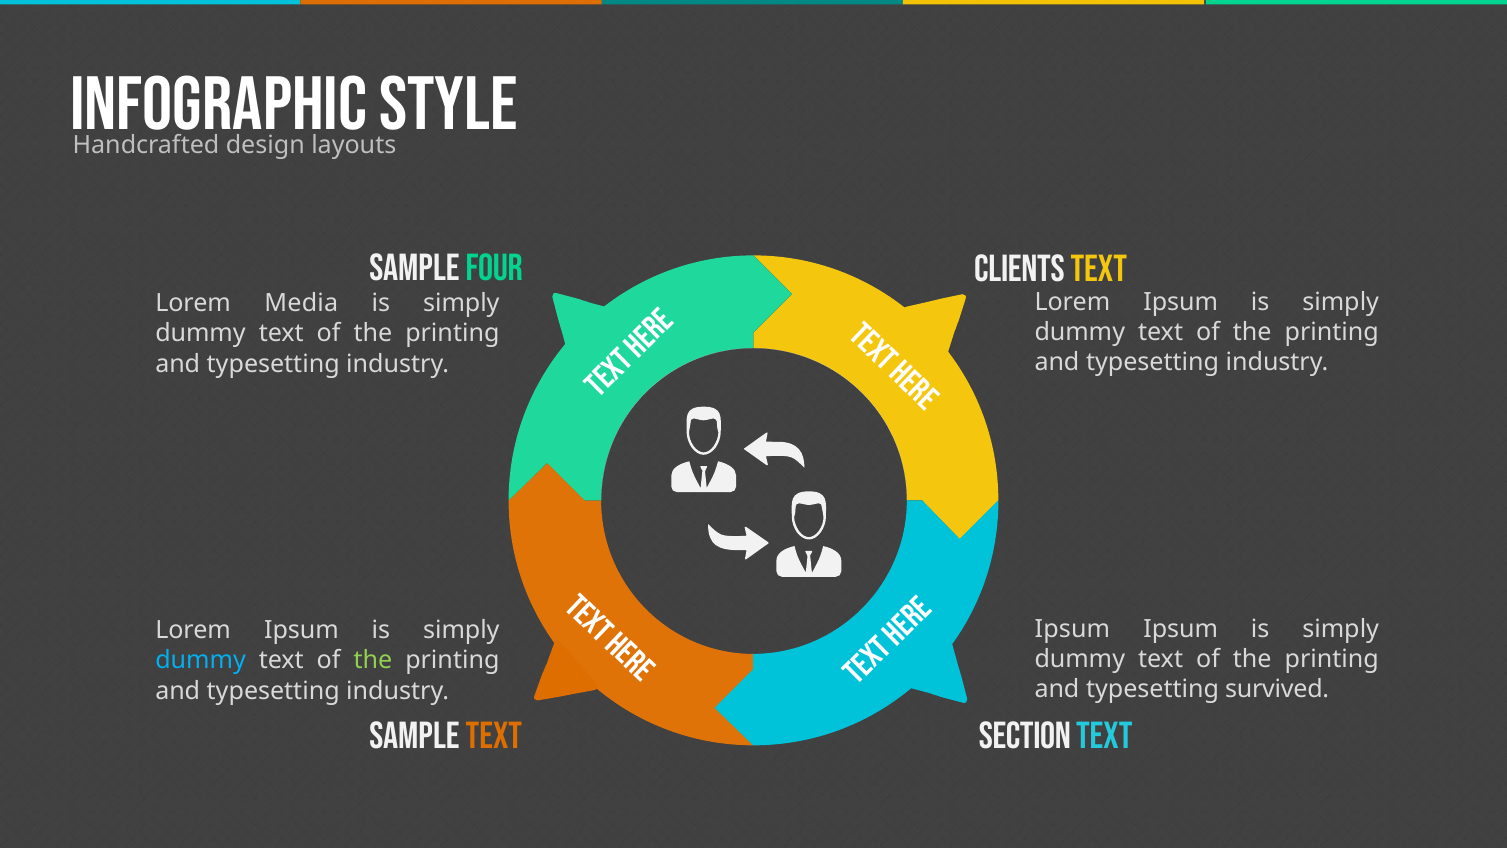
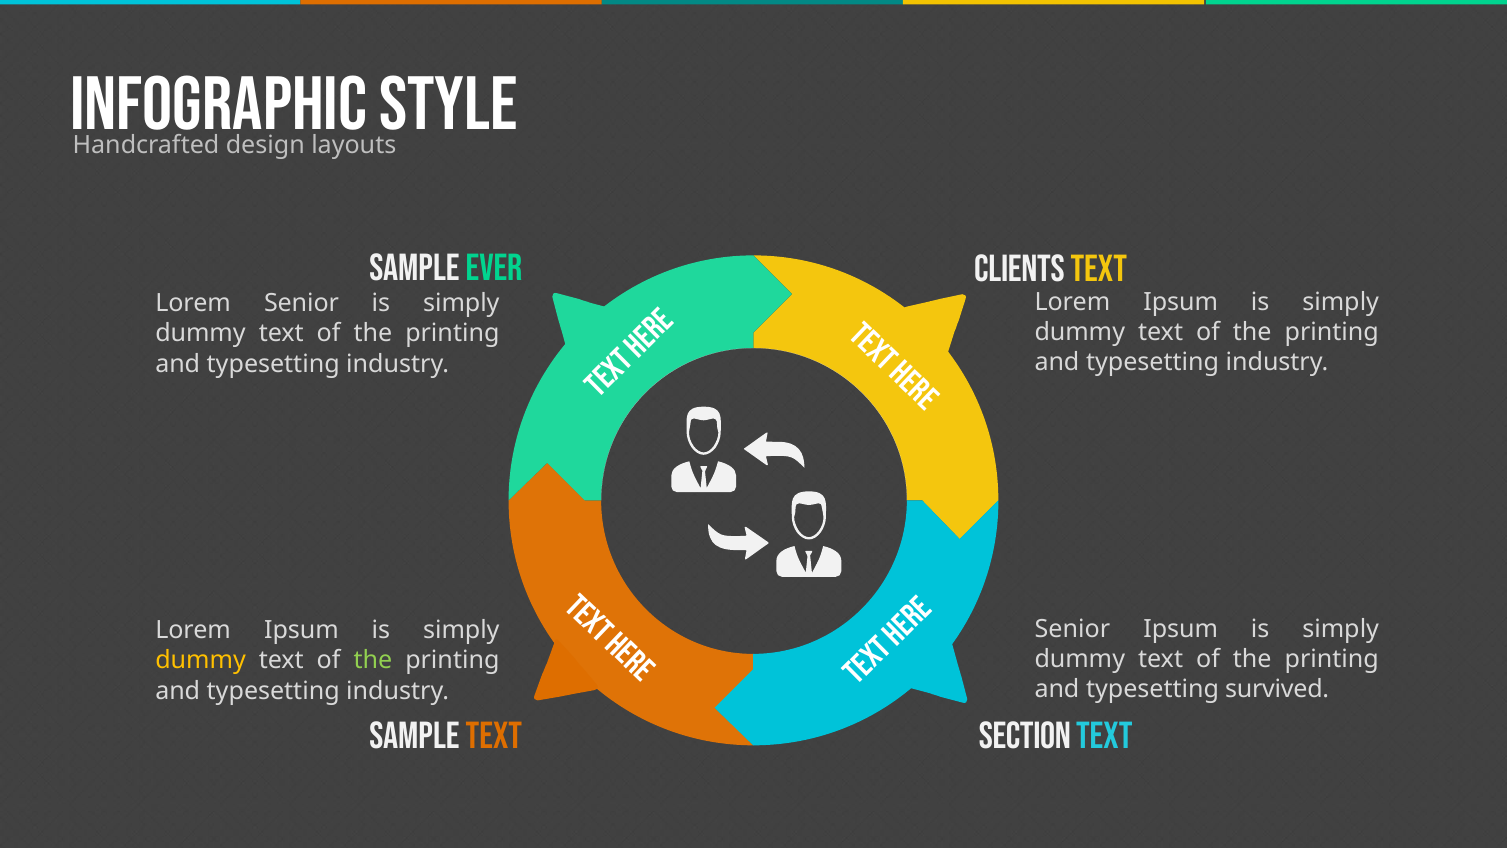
FOUR: FOUR -> EVER
Lorem Media: Media -> Senior
Ipsum at (1072, 629): Ipsum -> Senior
dummy at (201, 660) colour: light blue -> yellow
